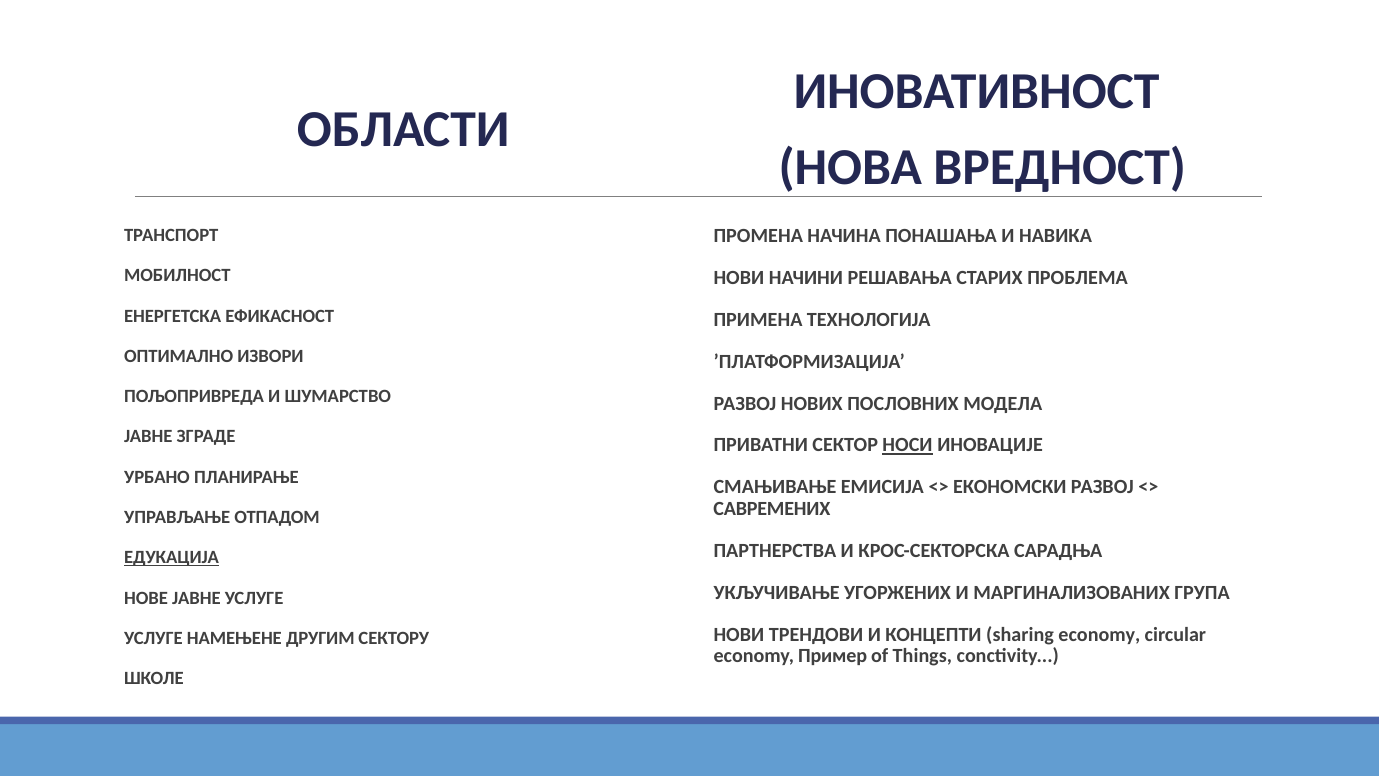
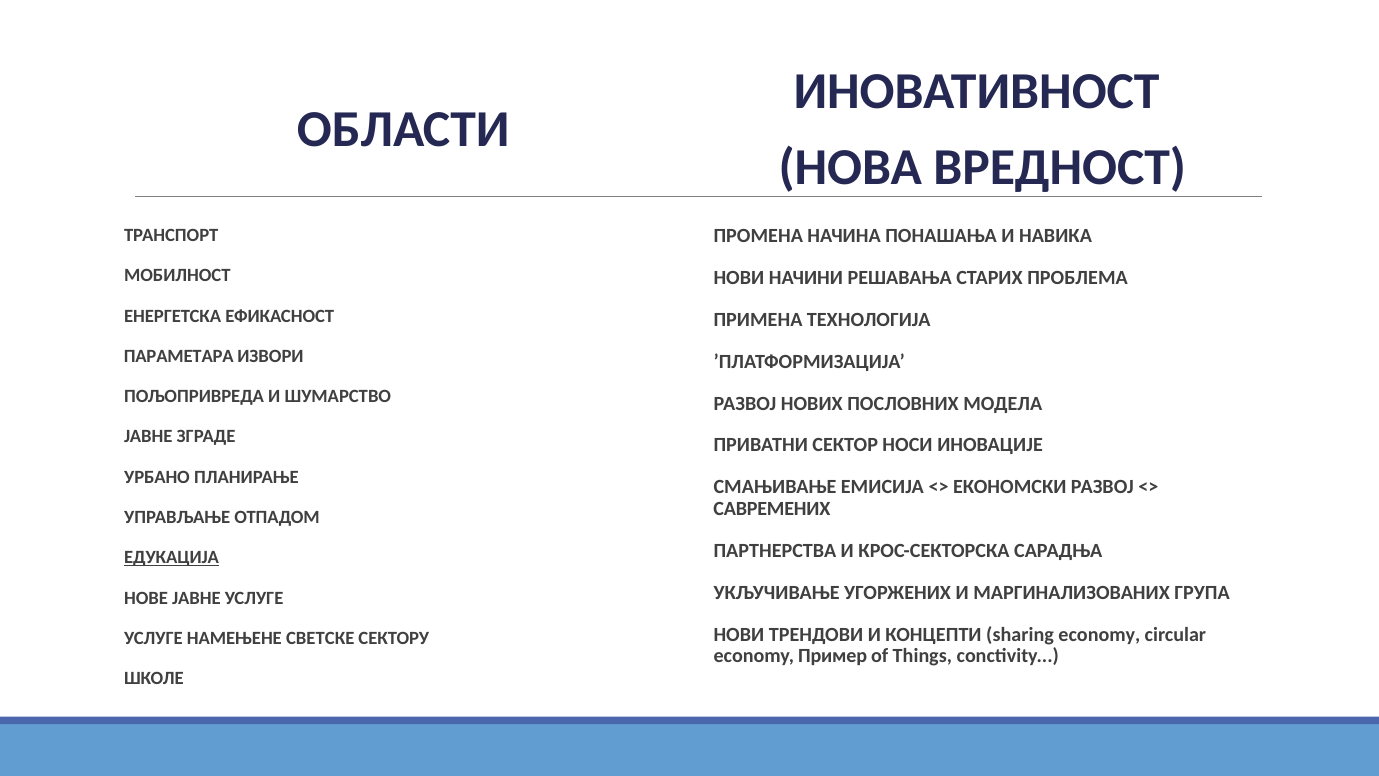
ОПТИМАЛНО: ОПТИМАЛНО -> ПАРАМЕТАРА
НОСИ underline: present -> none
ДРУГИМ: ДРУГИМ -> СВЕТСКЕ
